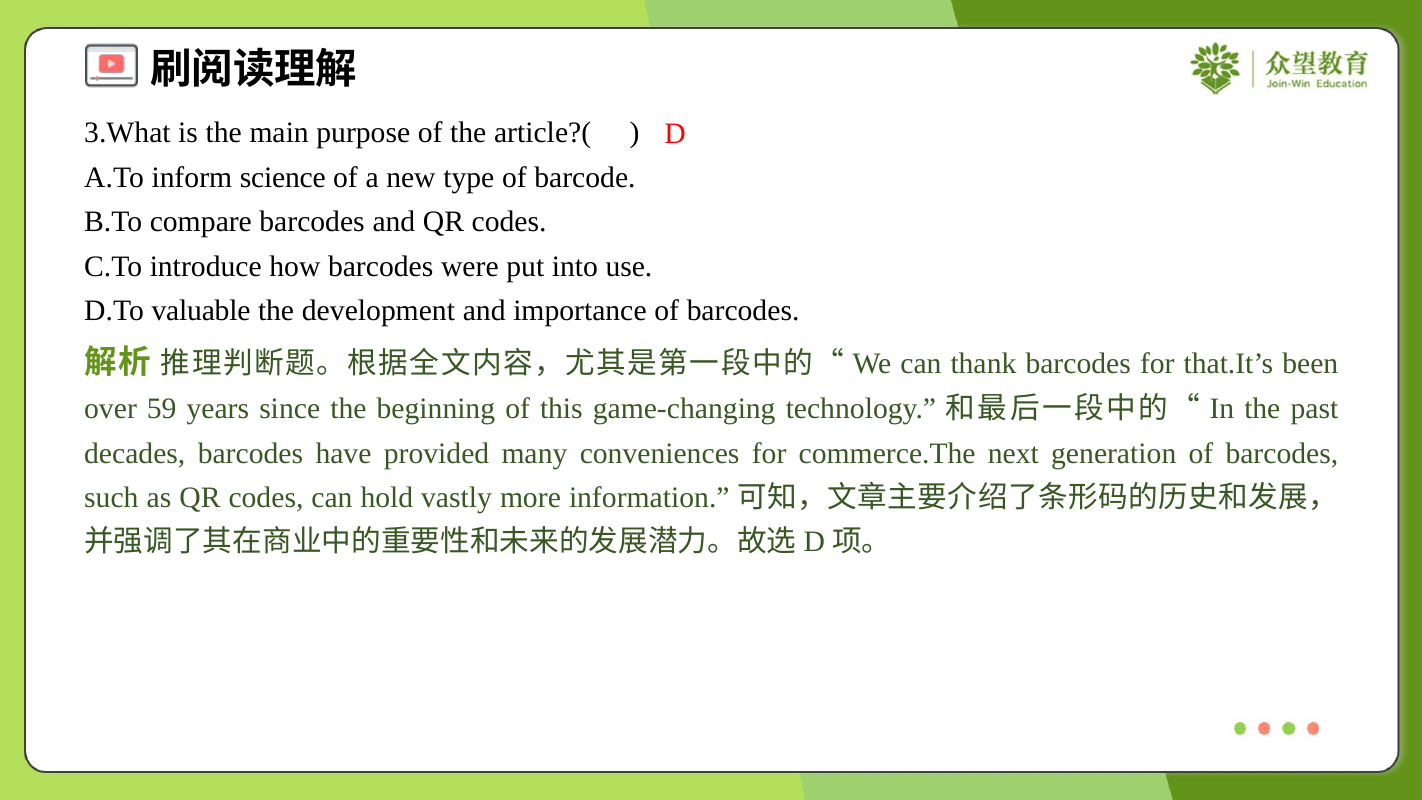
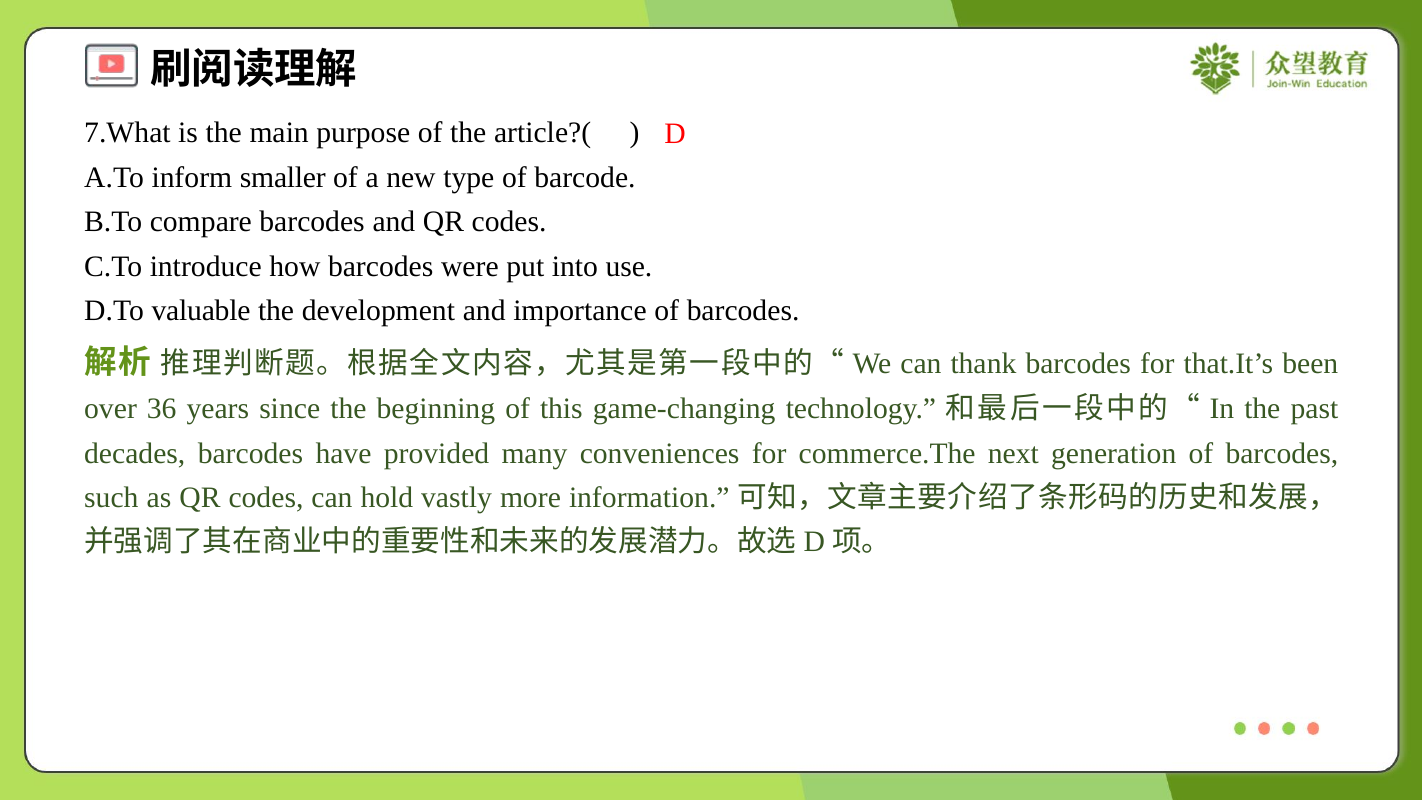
3.What: 3.What -> 7.What
science: science -> smaller
59: 59 -> 36
